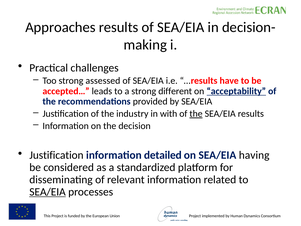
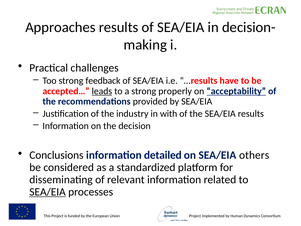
assessed: assessed -> feedback
leads underline: none -> present
different: different -> properly
the at (196, 114) underline: present -> none
Justification at (56, 155): Justification -> Conclusions
having: having -> others
